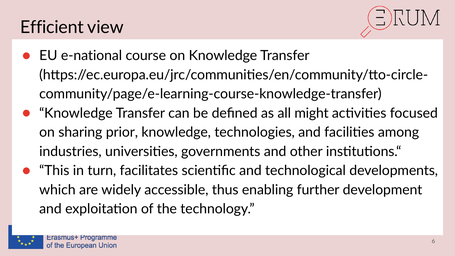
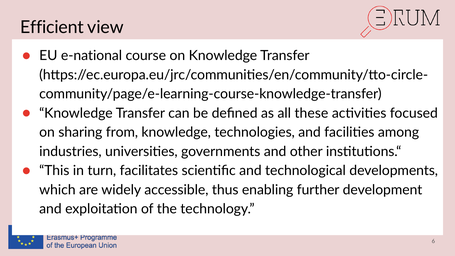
might: might -> these
prior: prior -> from
